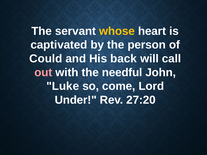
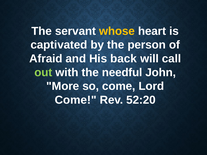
Could: Could -> Afraid
out colour: pink -> light green
Luke: Luke -> More
Under at (76, 100): Under -> Come
27:20: 27:20 -> 52:20
